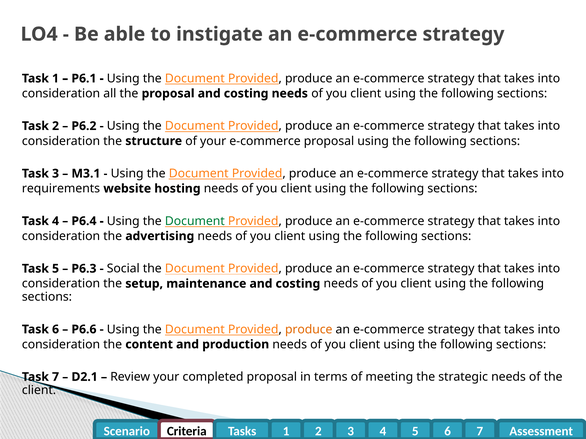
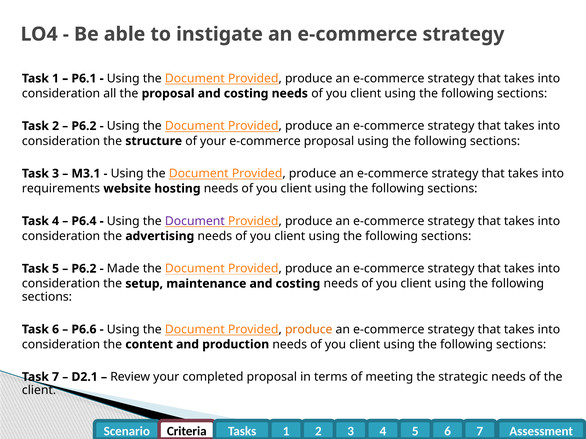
Document at (195, 221) colour: green -> purple
P6.3 at (84, 269): P6.3 -> P6.2
Social: Social -> Made
